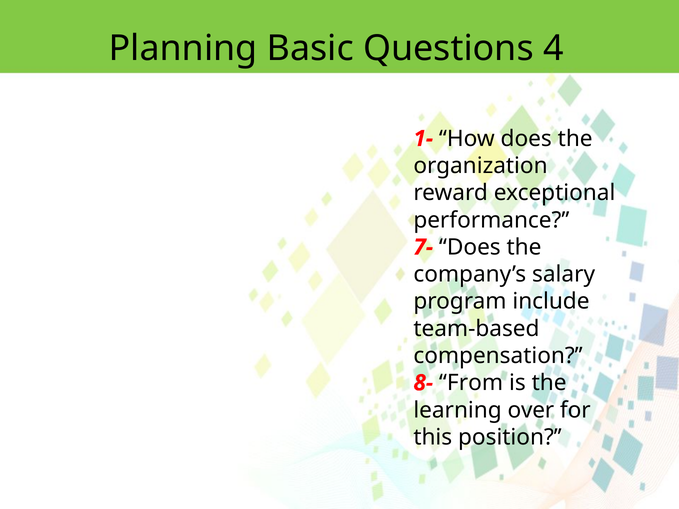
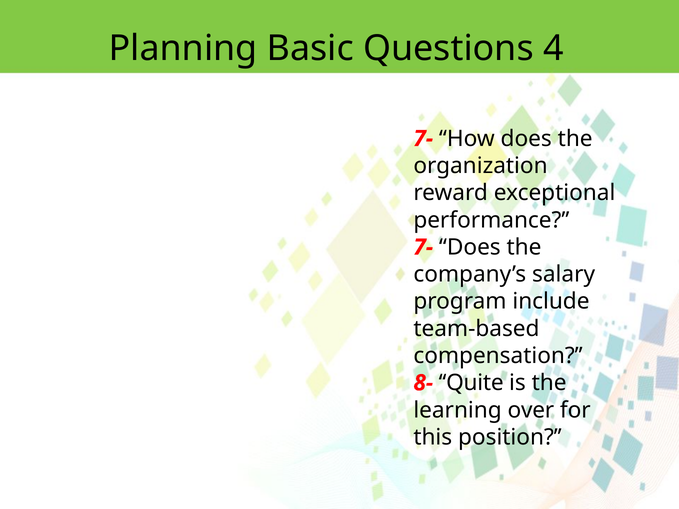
1- at (423, 139): 1- -> 7-
From: From -> Quite
